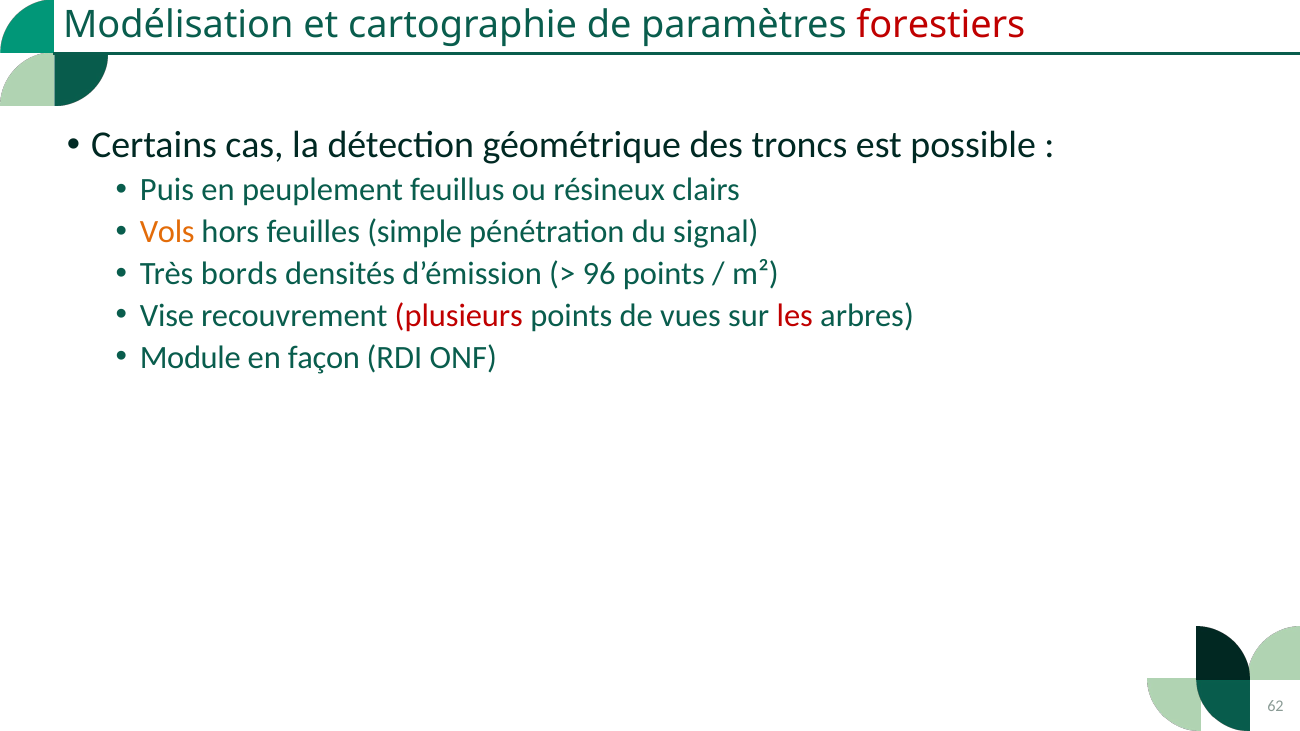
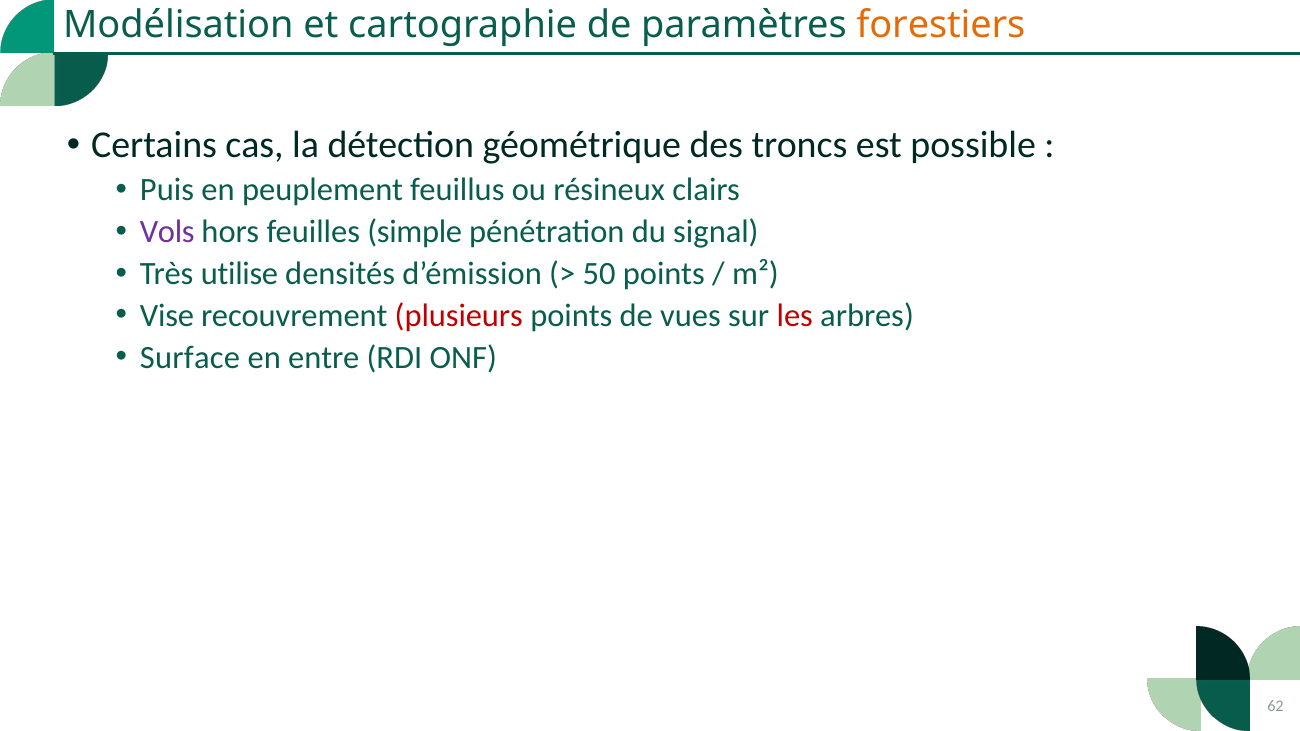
forestiers colour: red -> orange
Vols colour: orange -> purple
bords: bords -> utilise
96: 96 -> 50
Module: Module -> Surface
façon: façon -> entre
